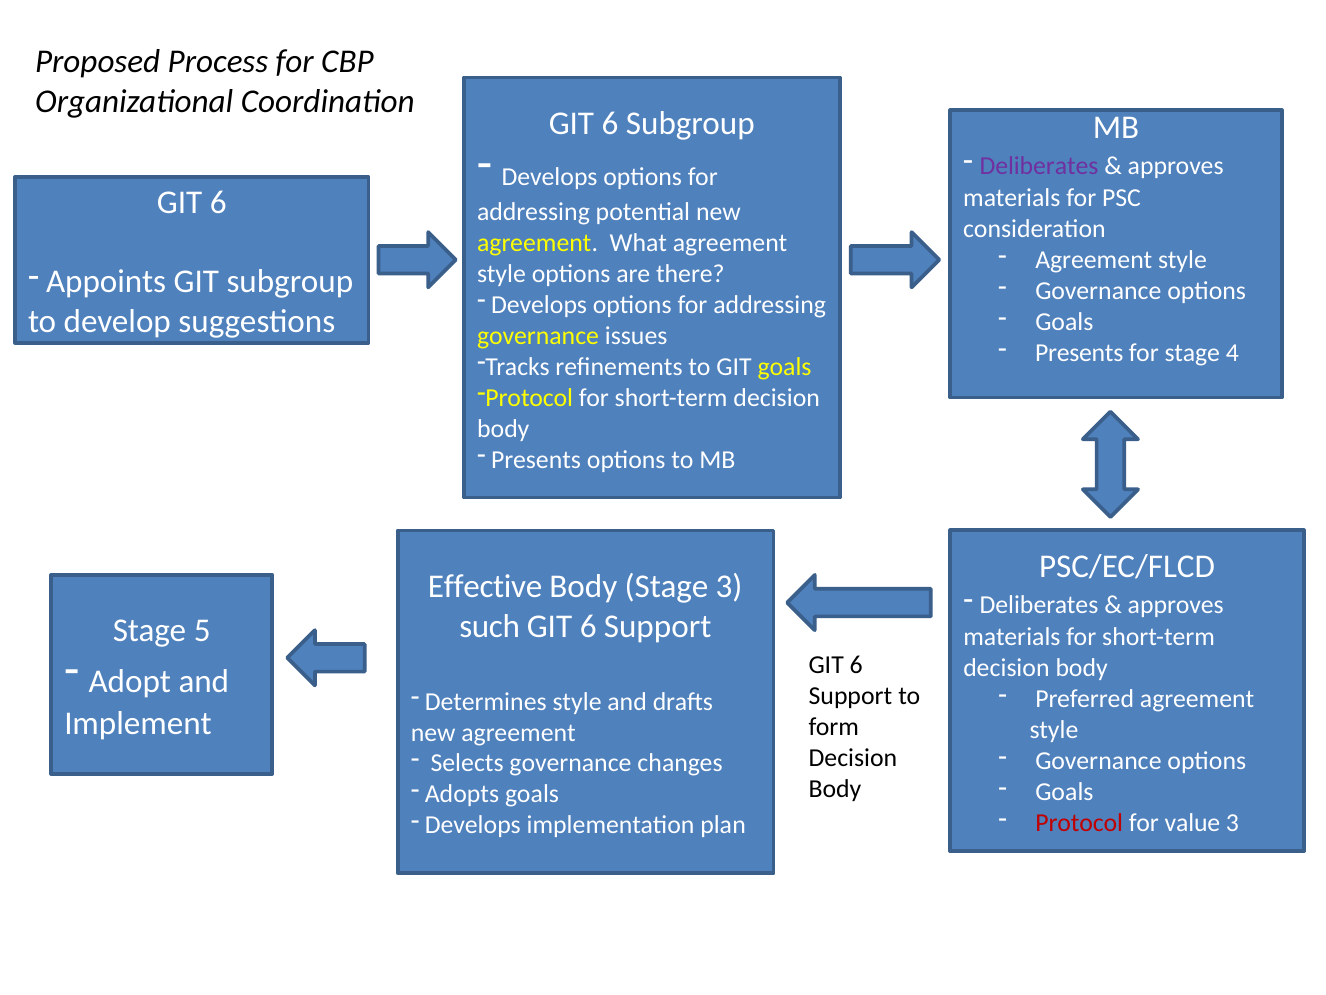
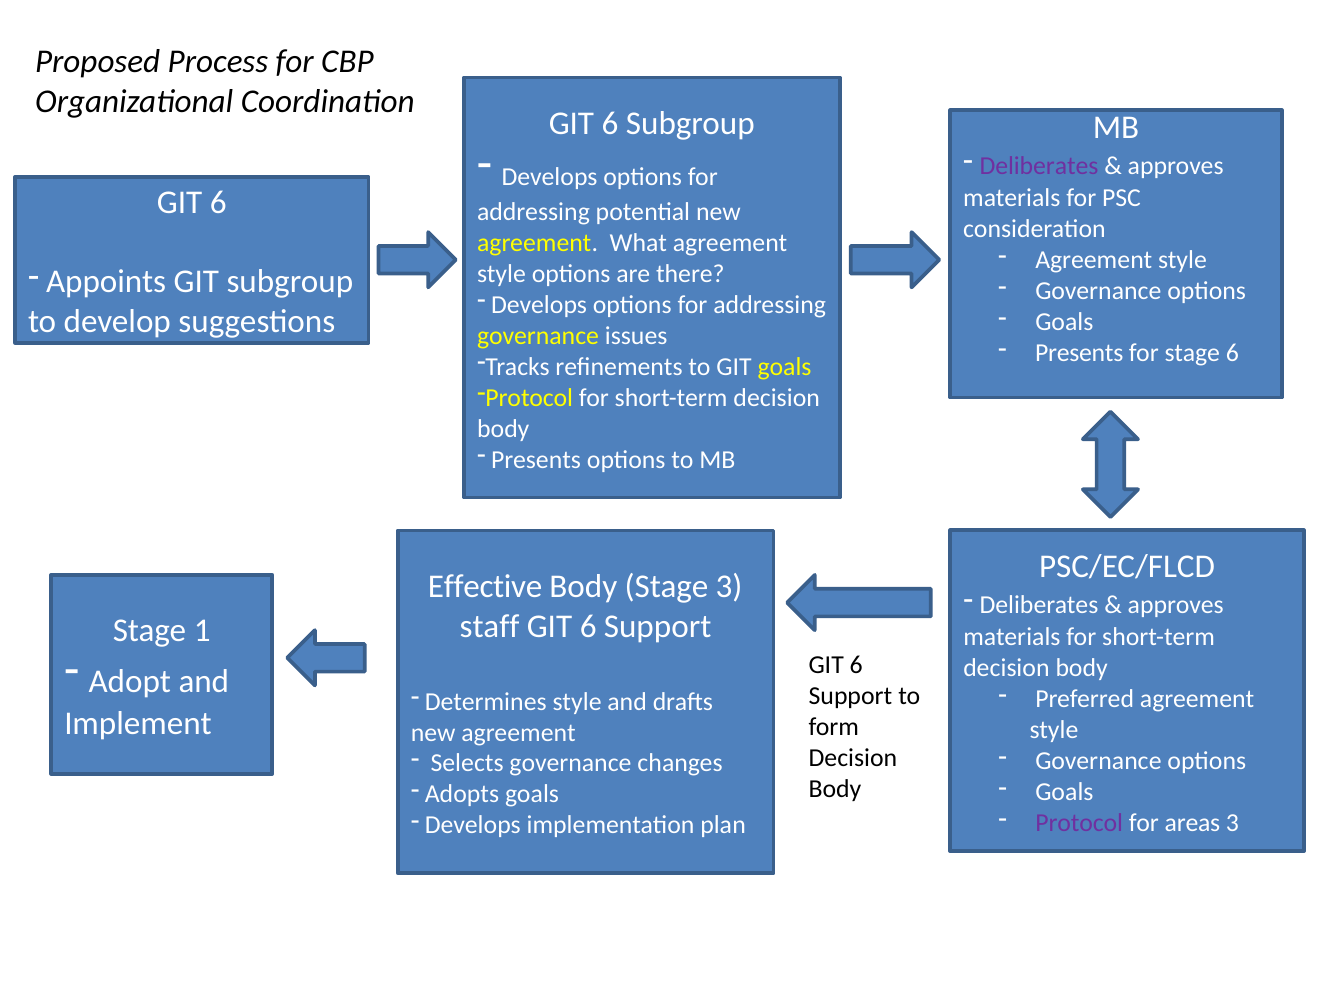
stage 4: 4 -> 6
such: such -> staff
5: 5 -> 1
Protocol at (1079, 823) colour: red -> purple
value: value -> areas
